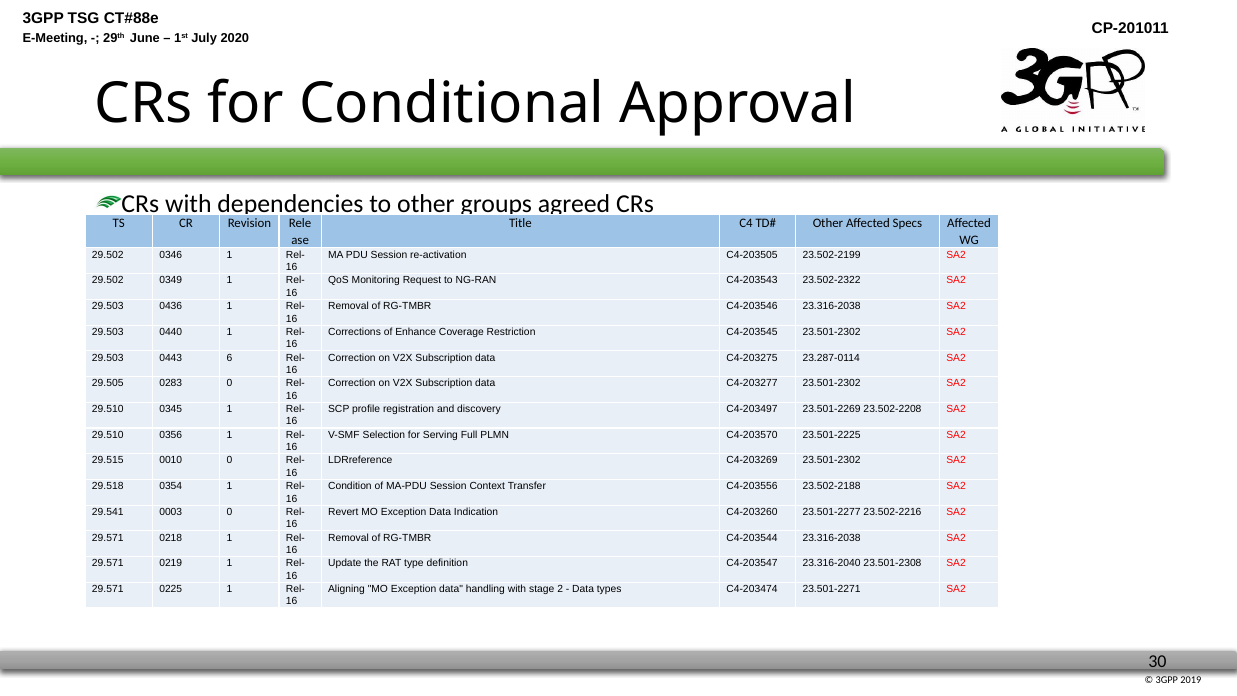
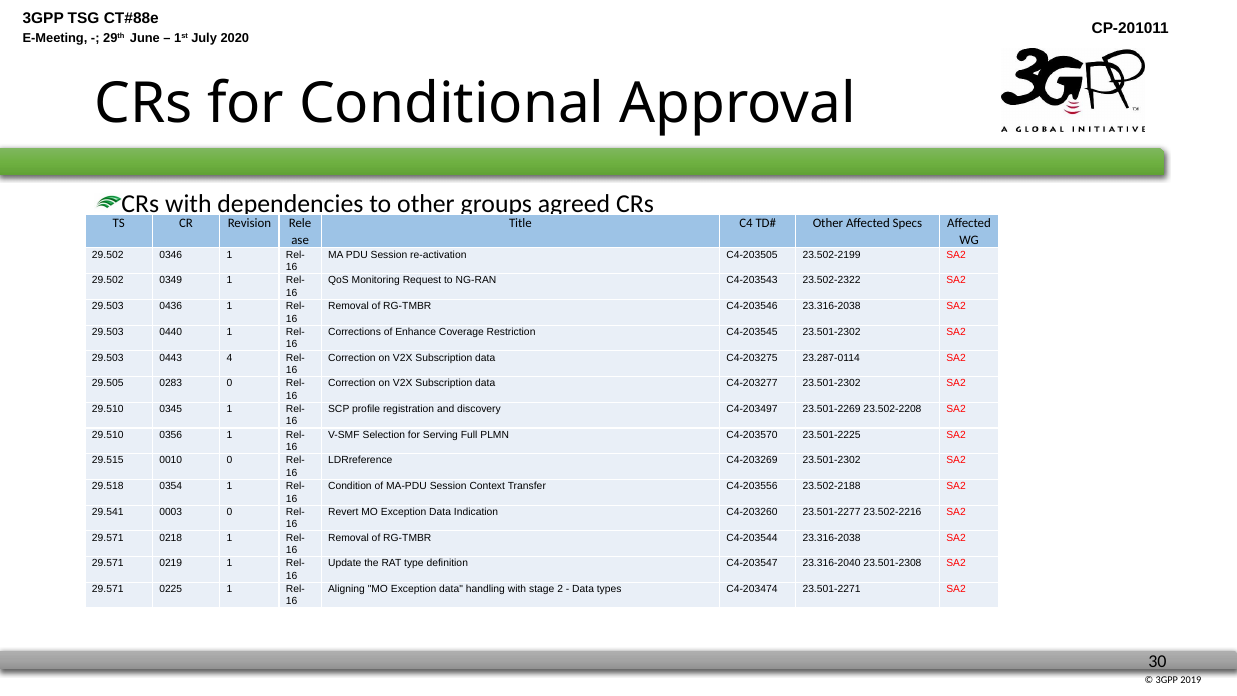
6: 6 -> 4
